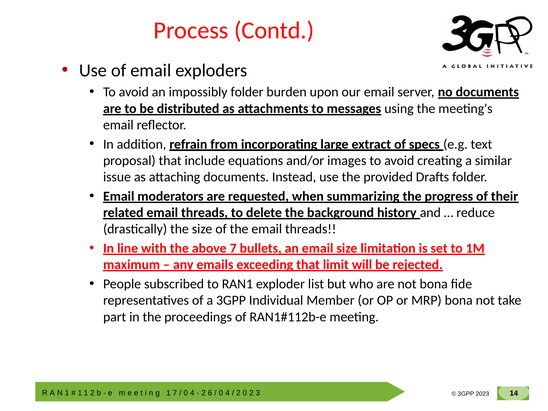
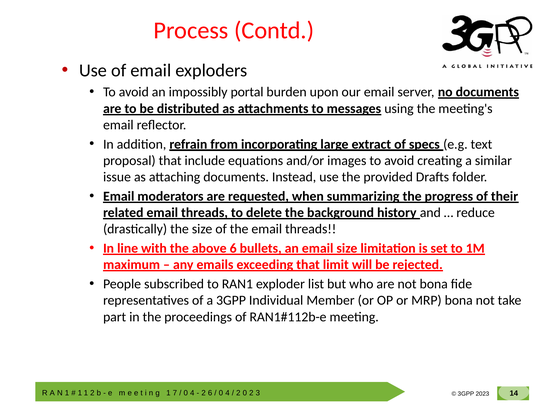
impossibly folder: folder -> portal
above 7: 7 -> 6
